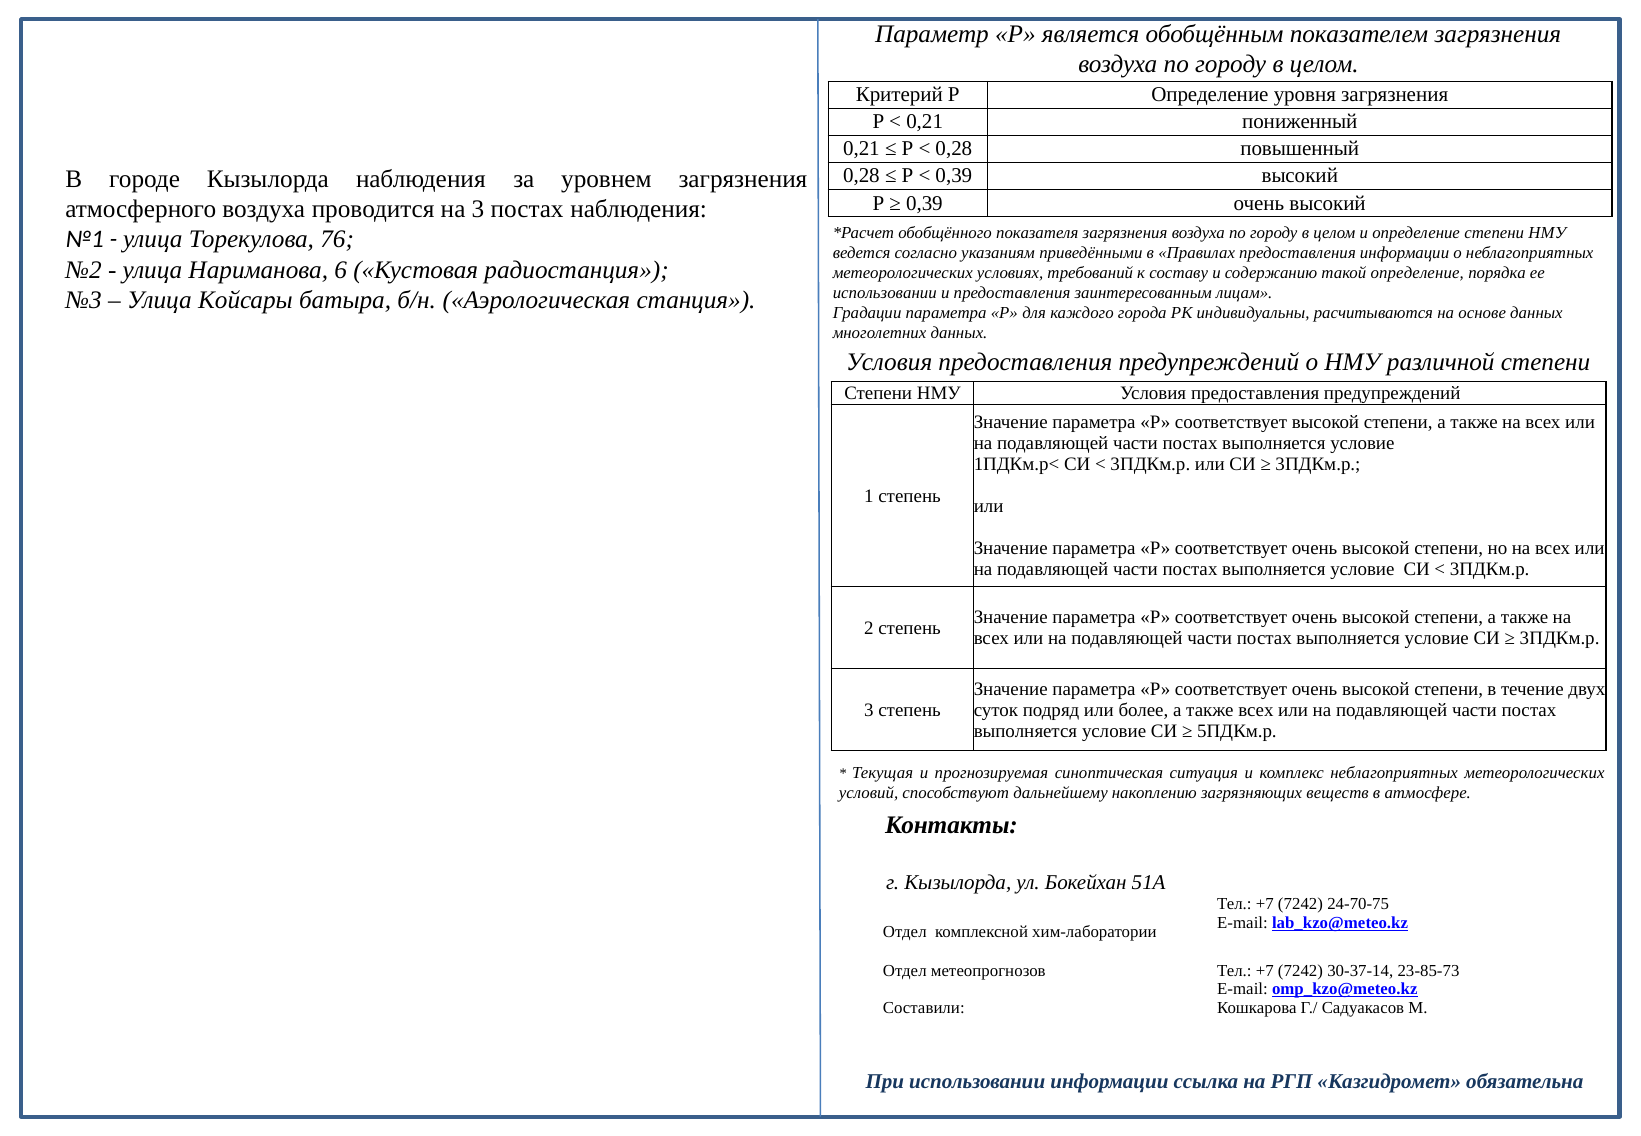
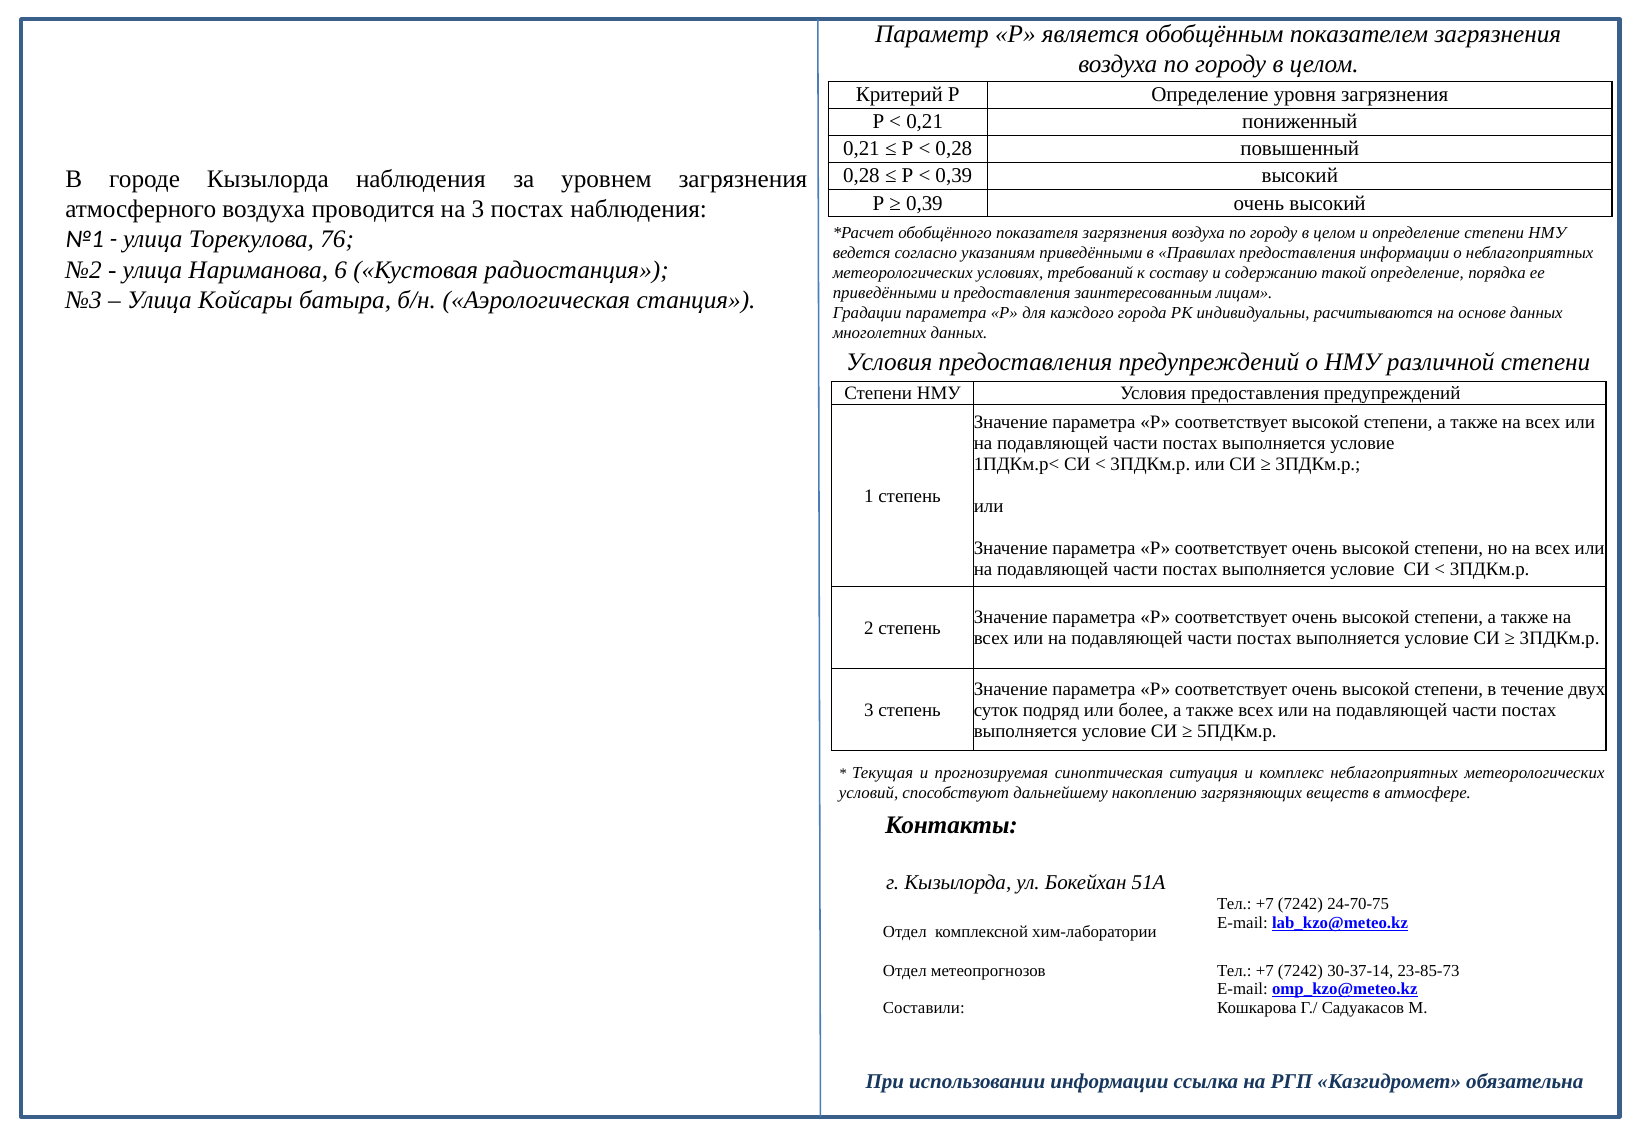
использовании at (885, 293): использовании -> приведёнными
